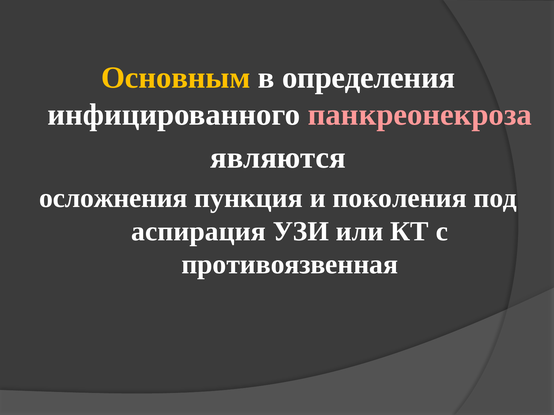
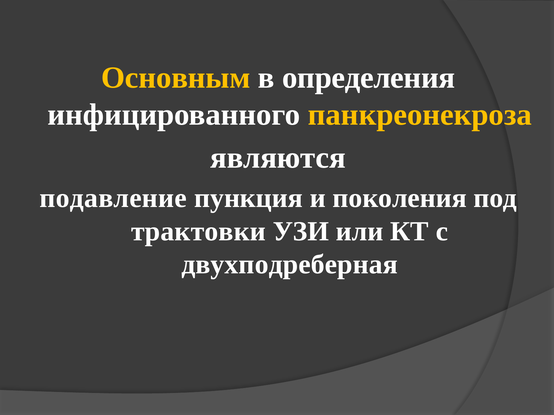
панкреонекроза colour: pink -> yellow
осложнения: осложнения -> подавление
аспирация: аспирация -> трактовки
противоязвенная: противоязвенная -> двухподреберная
